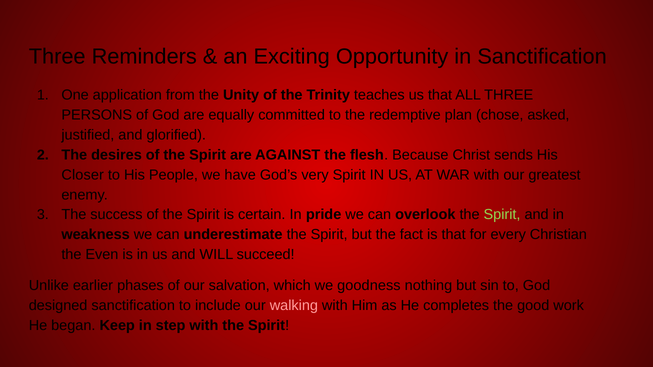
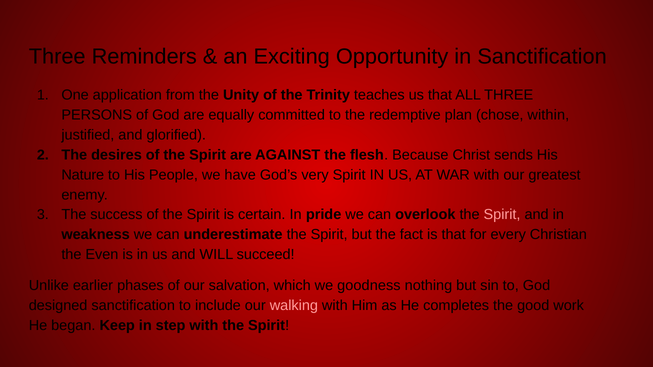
asked: asked -> within
Closer: Closer -> Nature
Spirit at (502, 215) colour: light green -> pink
